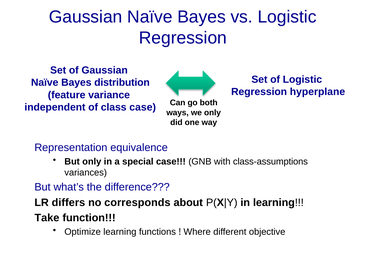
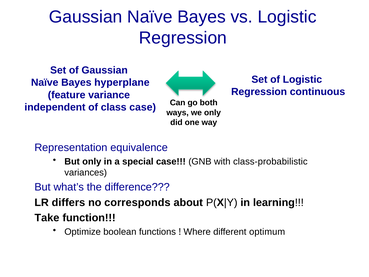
distribution: distribution -> hyperplane
hyperplane: hyperplane -> continuous
class-assumptions: class-assumptions -> class-probabilistic
Optimize learning: learning -> boolean
objective: objective -> optimum
